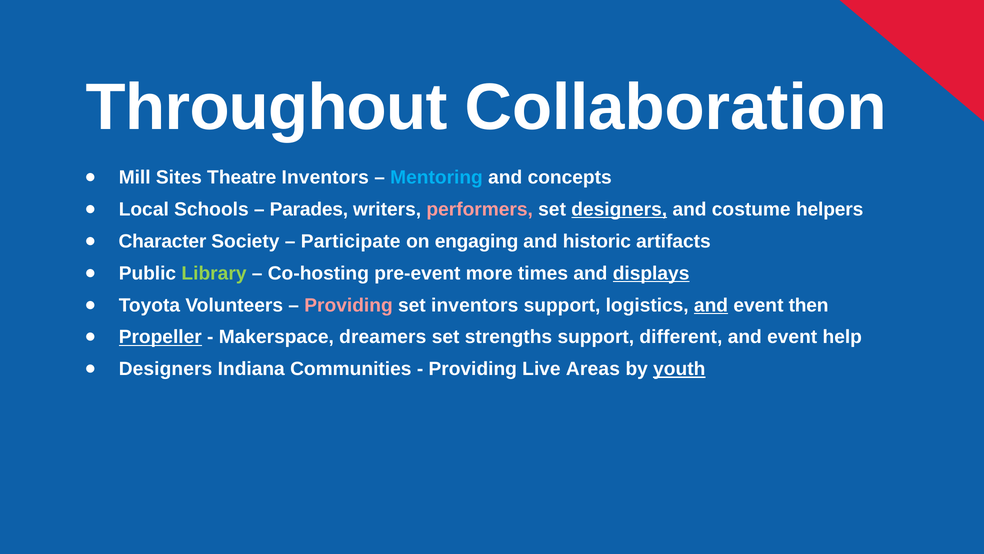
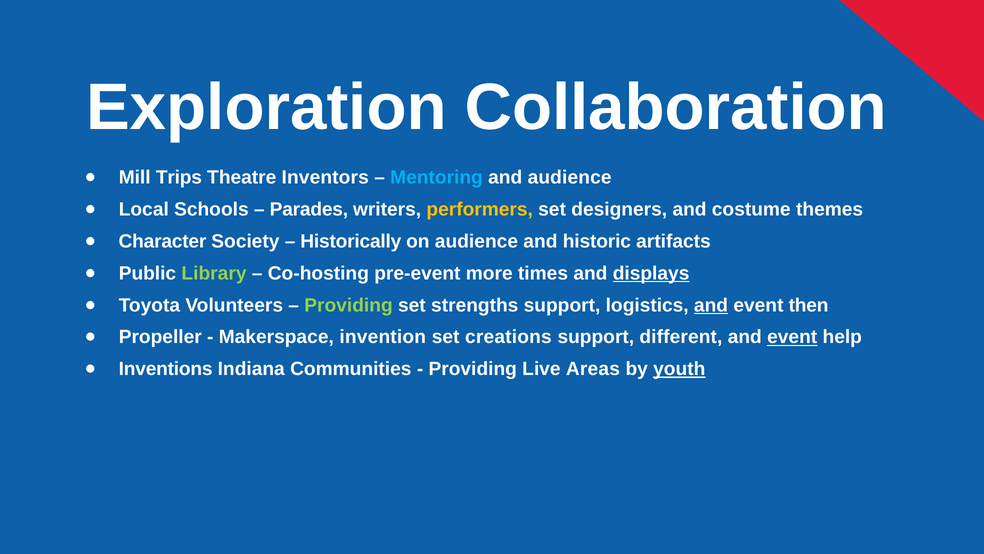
Throughout: Throughout -> Exploration
Sites: Sites -> Trips
and concepts: concepts -> audience
performers colour: pink -> yellow
designers at (619, 209) underline: present -> none
helpers: helpers -> themes
Participate: Participate -> Historically
on engaging: engaging -> audience
Providing at (349, 305) colour: pink -> light green
set inventors: inventors -> strengths
Propeller underline: present -> none
dreamers: dreamers -> invention
strengths: strengths -> creations
event at (792, 337) underline: none -> present
Designers at (165, 369): Designers -> Inventions
